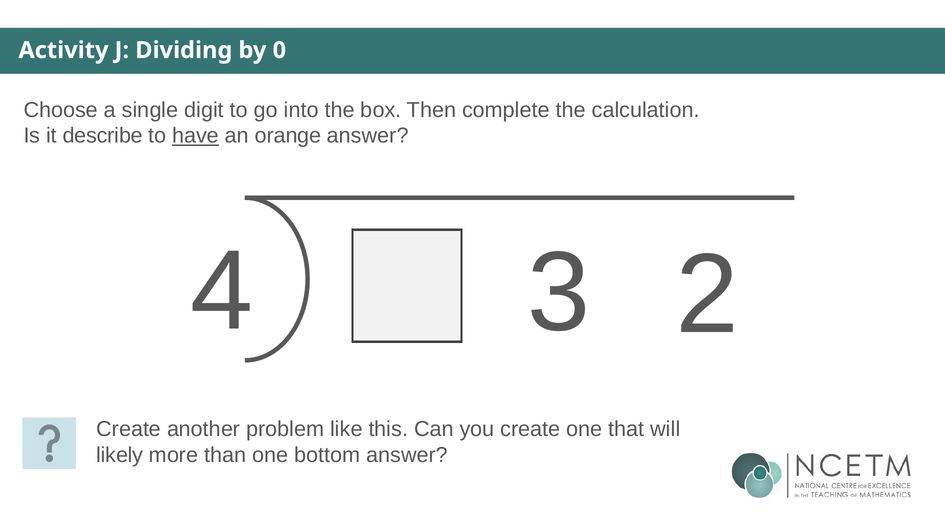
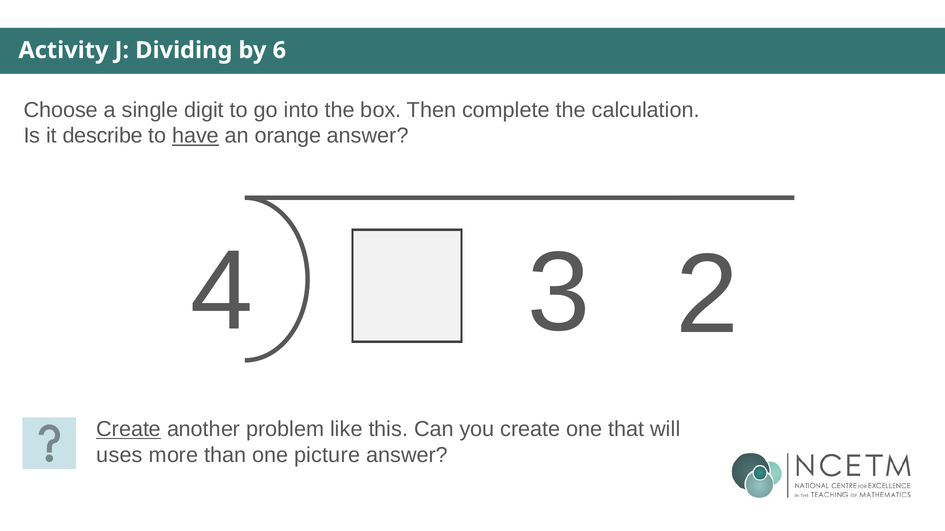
0: 0 -> 6
Create at (129, 430) underline: none -> present
likely: likely -> uses
bottom: bottom -> picture
